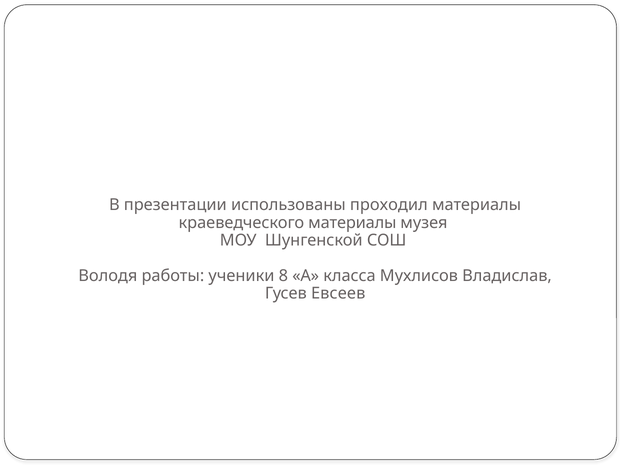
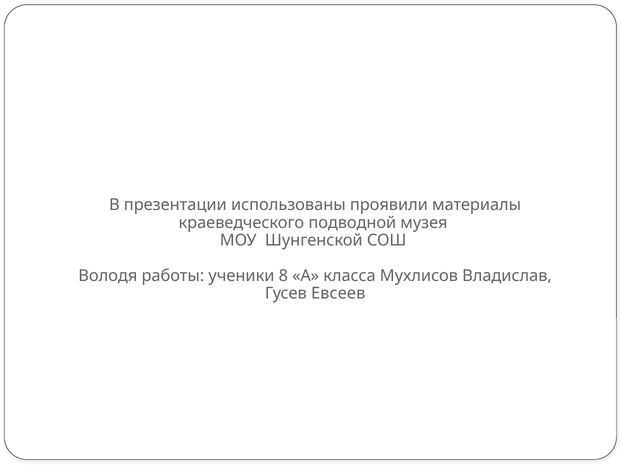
проходил: проходил -> проявили
краеведческого материалы: материалы -> подводной
